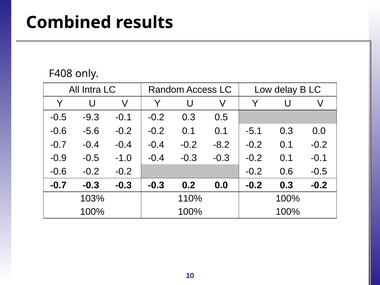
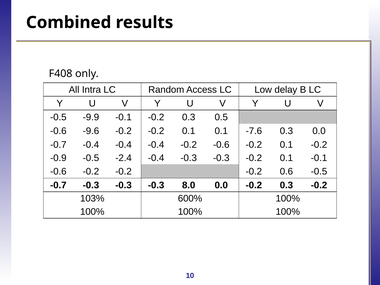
-9.3: -9.3 -> -9.9
-5.6: -5.6 -> -9.6
-5.1: -5.1 -> -7.6
-0.2 -8.2: -8.2 -> -0.6
-1.0: -1.0 -> -2.4
0.2: 0.2 -> 8.0
110%: 110% -> 600%
